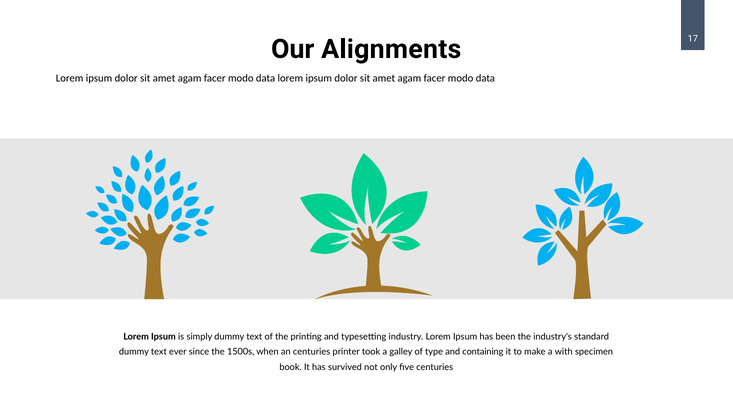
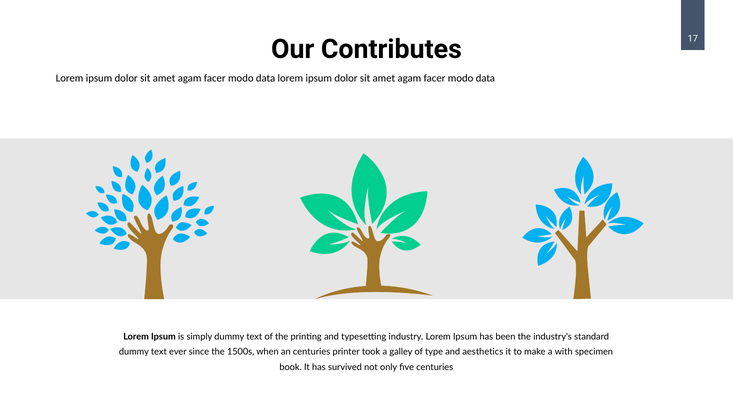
Alignments: Alignments -> Contributes
containing: containing -> aesthetics
